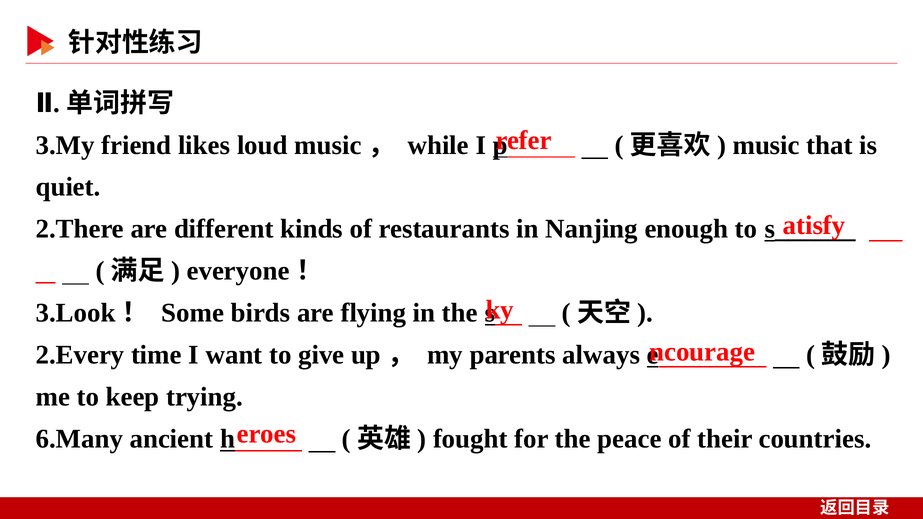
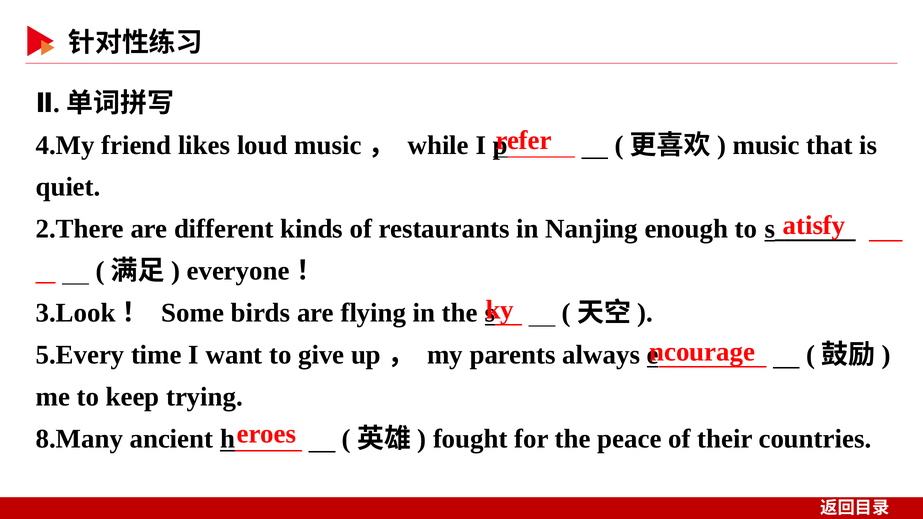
3.My: 3.My -> 4.My
2.Every: 2.Every -> 5.Every
6.Many: 6.Many -> 8.Many
